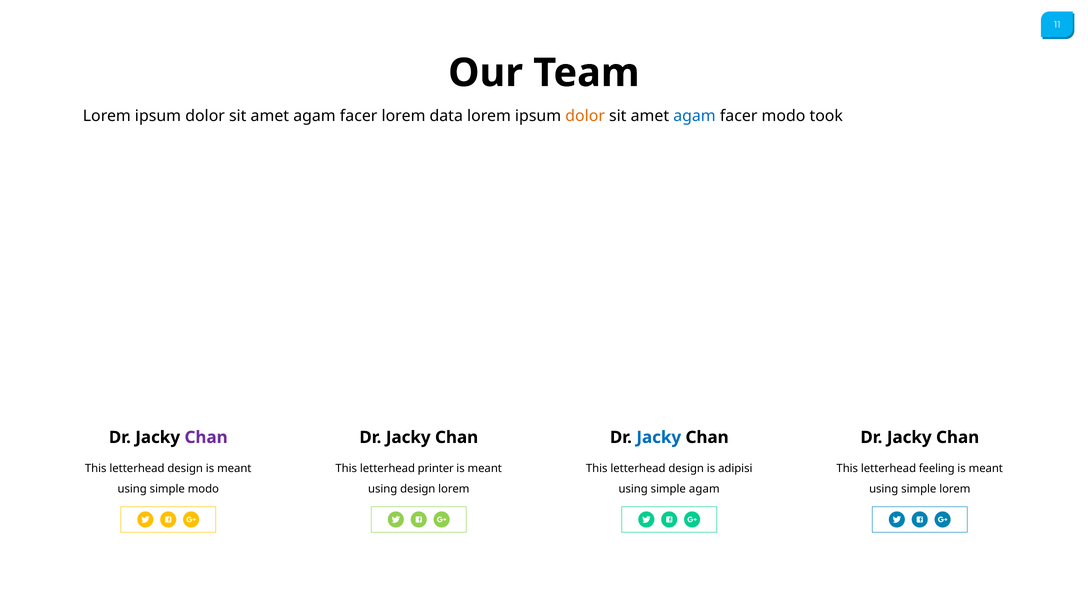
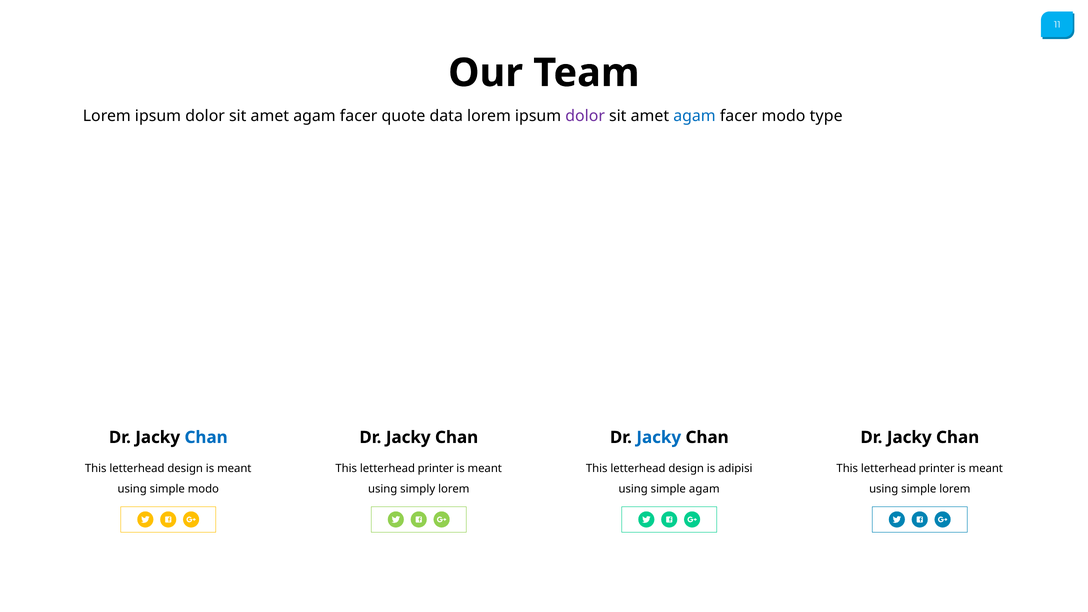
facer lorem: lorem -> quote
dolor at (585, 116) colour: orange -> purple
took: took -> type
Chan at (206, 437) colour: purple -> blue
feeling at (937, 469): feeling -> printer
using design: design -> simply
